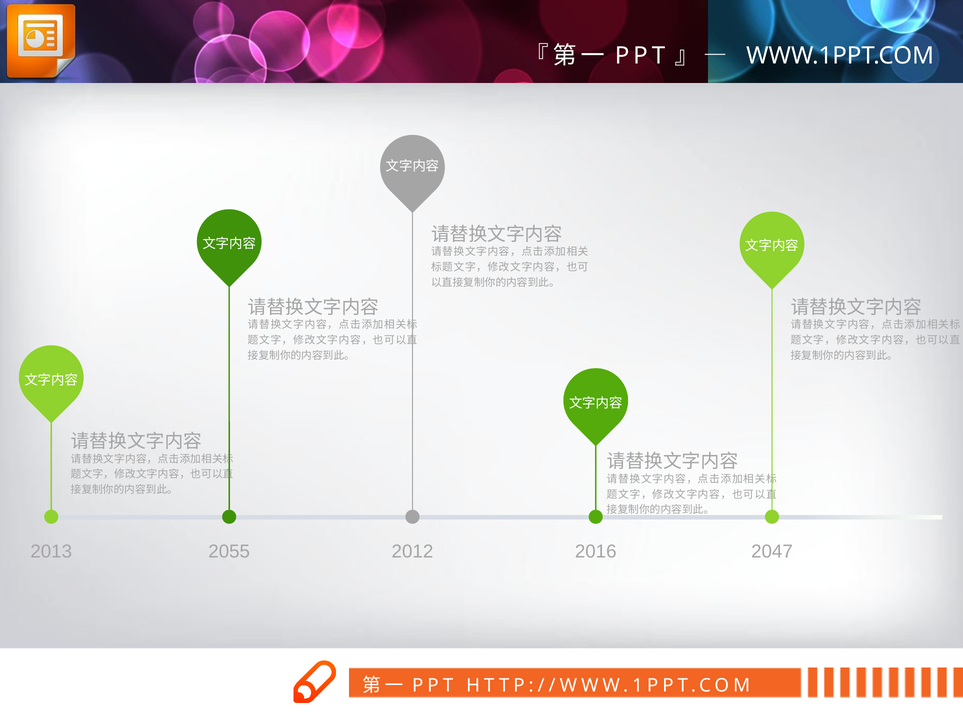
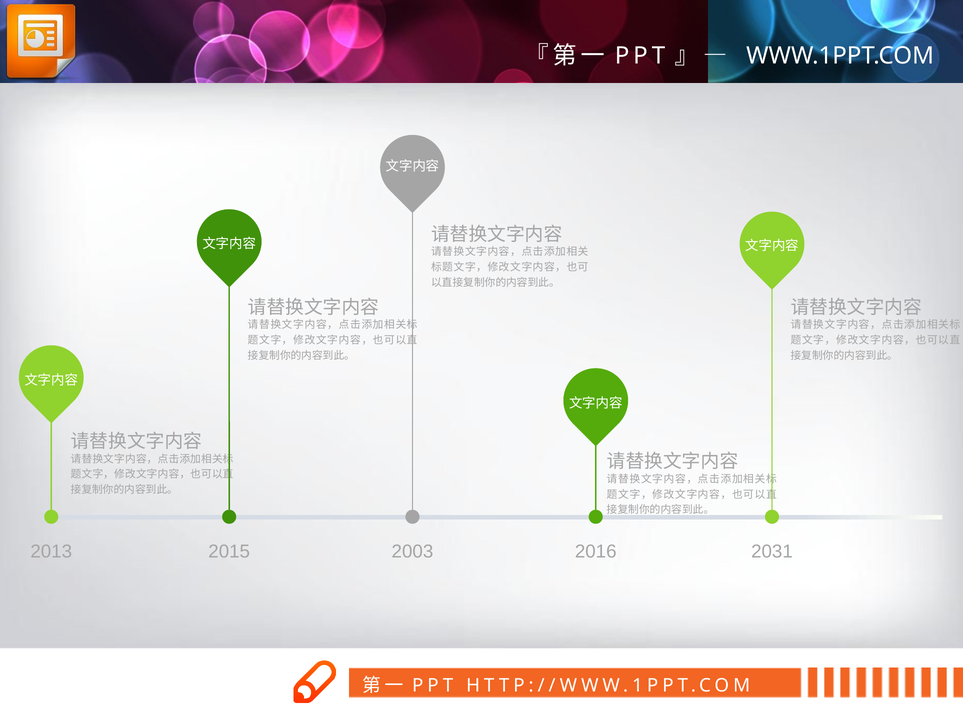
2055: 2055 -> 2015
2012: 2012 -> 2003
2047: 2047 -> 2031
